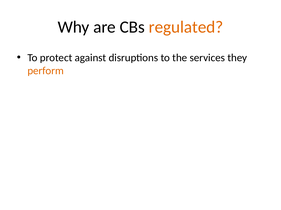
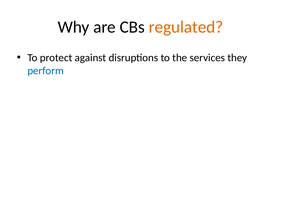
perform colour: orange -> blue
